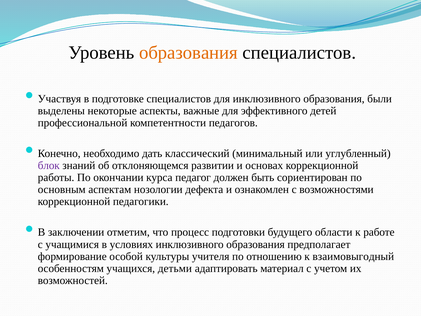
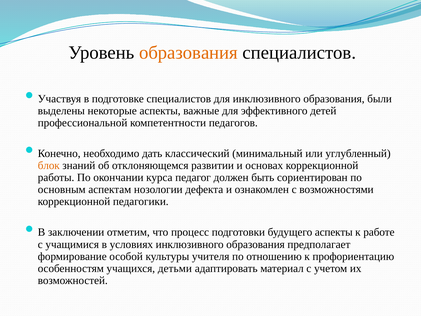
блок colour: purple -> orange
будущего области: области -> аспекты
взаимовыгодный: взаимовыгодный -> профориентацию
